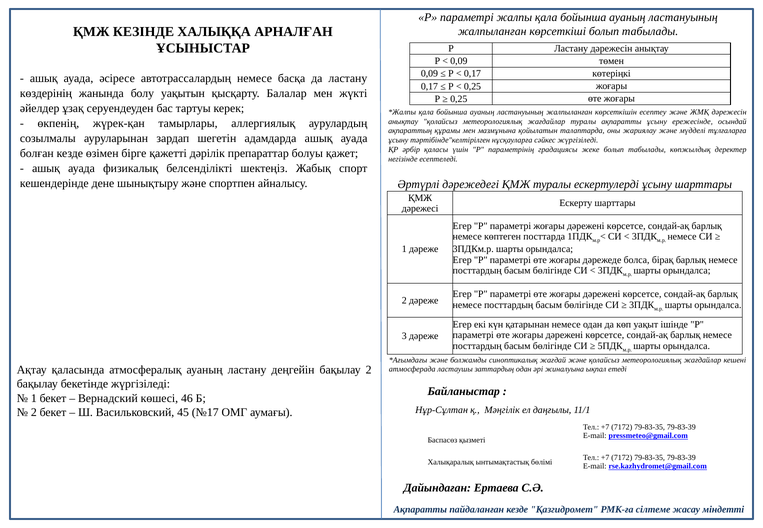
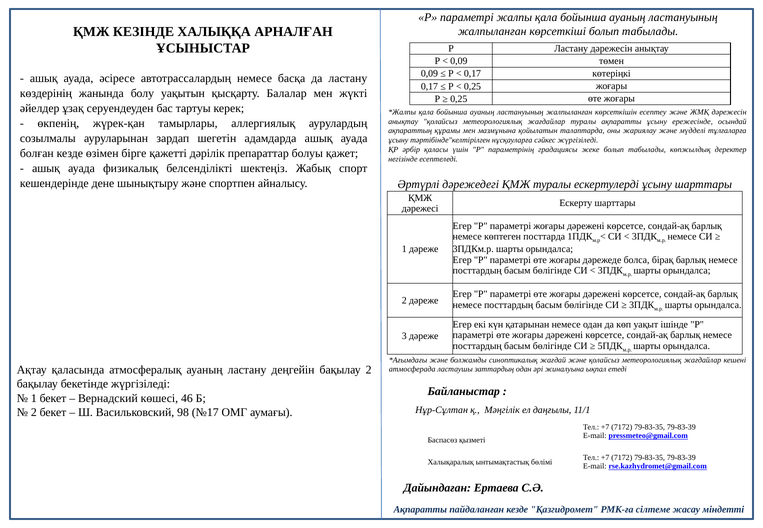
45: 45 -> 98
